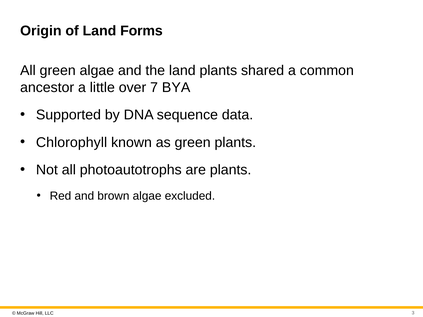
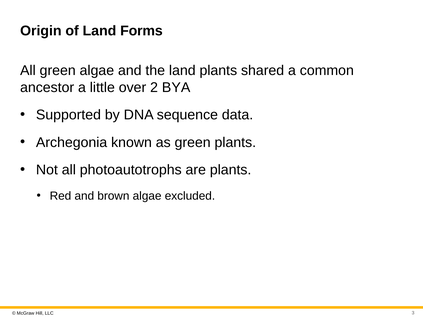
7: 7 -> 2
Chlorophyll: Chlorophyll -> Archegonia
